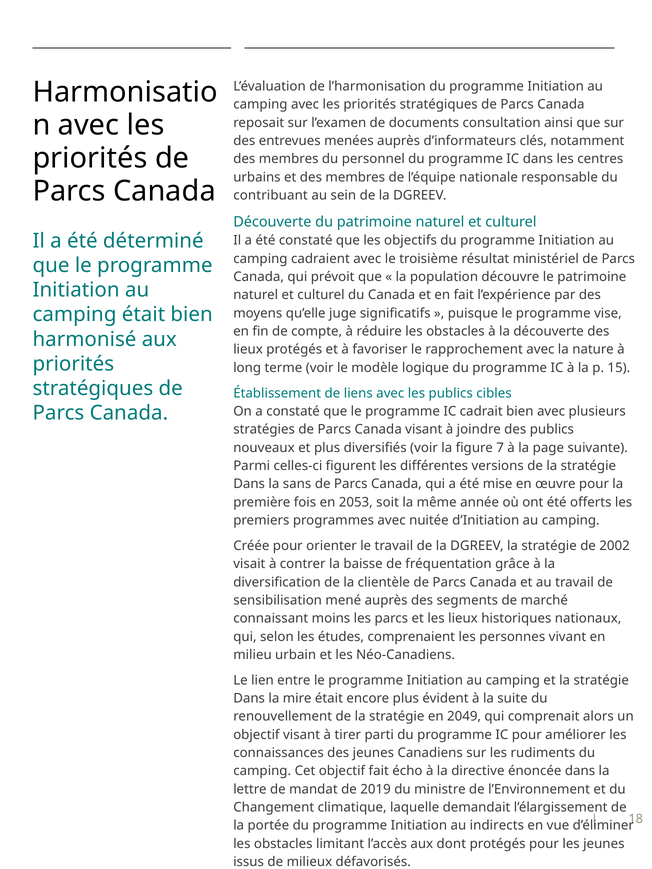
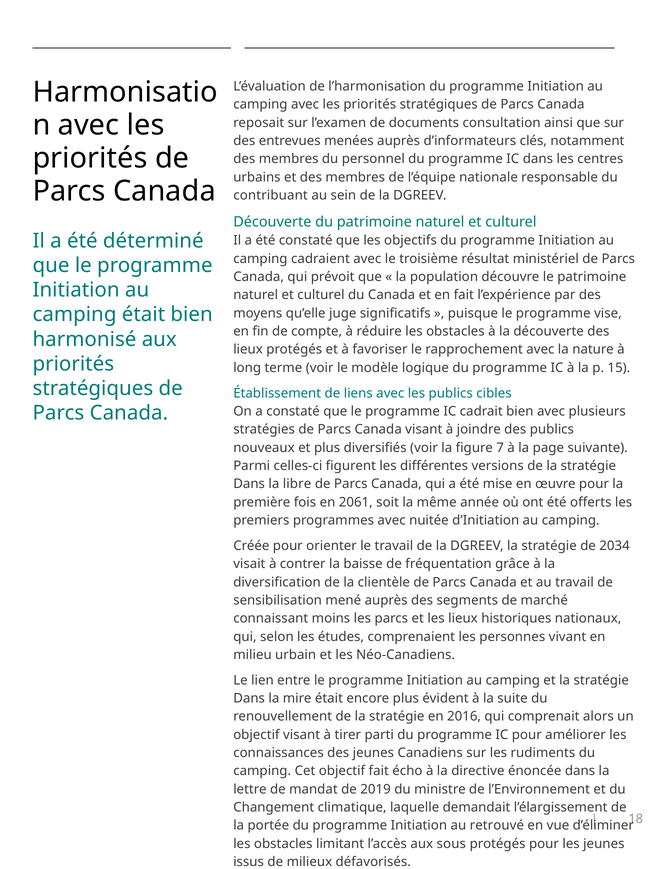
sans: sans -> libre
2053: 2053 -> 2061
2002: 2002 -> 2034
2049: 2049 -> 2016
indirects: indirects -> retrouvé
dont: dont -> sous
